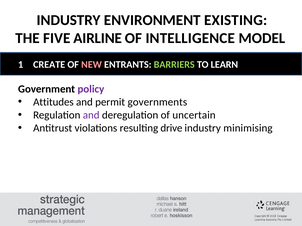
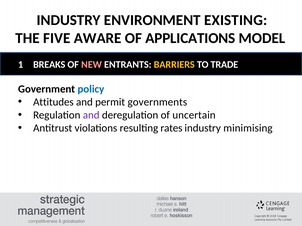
AIRLINE: AIRLINE -> AWARE
INTELLIGENCE: INTELLIGENCE -> APPLICATIONS
CREATE: CREATE -> BREAKS
BARRIERS colour: light green -> yellow
LEARN: LEARN -> TRADE
policy colour: purple -> blue
drive: drive -> rates
